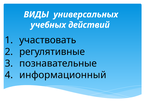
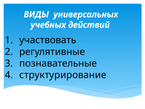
информационный: информационный -> структурирование
